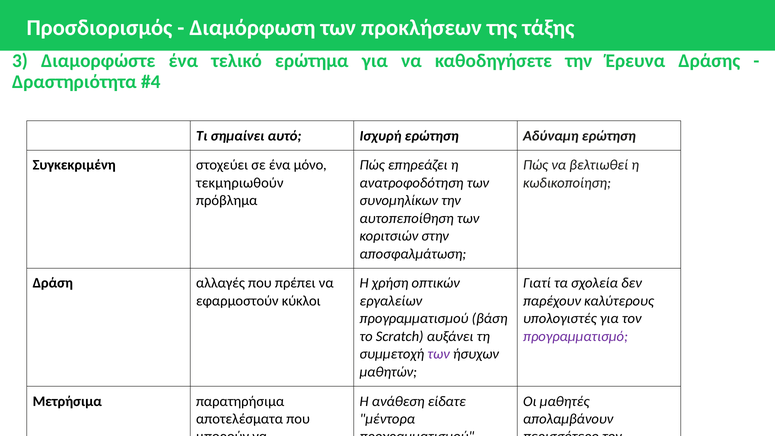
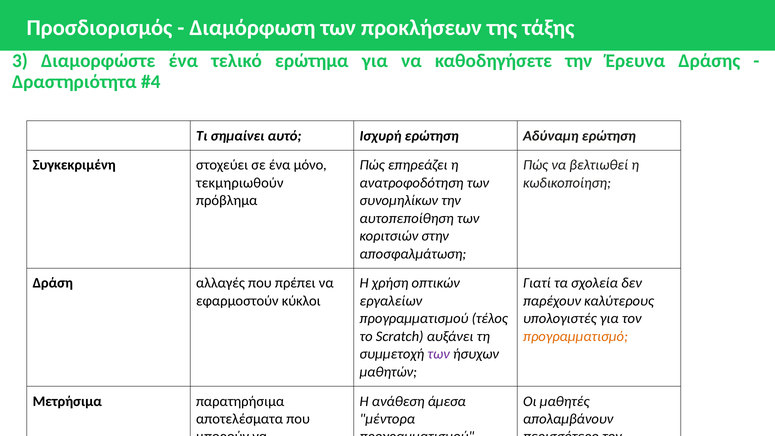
βάση: βάση -> τέλος
προγραμματισμό at (575, 336) colour: purple -> orange
είδατε: είδατε -> άμεσα
